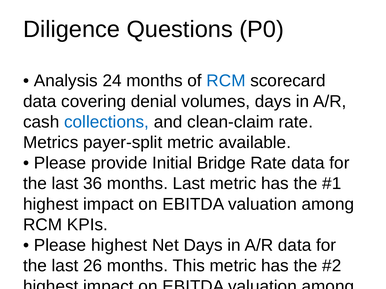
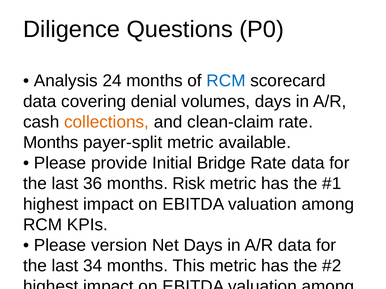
collections colour: blue -> orange
Metrics at (51, 143): Metrics -> Months
months Last: Last -> Risk
Please highest: highest -> version
26: 26 -> 34
